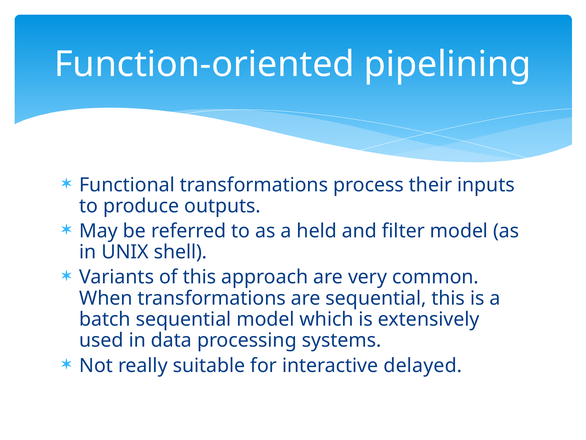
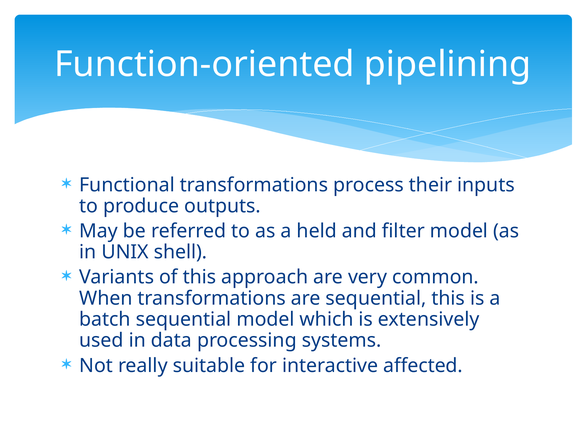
delayed: delayed -> affected
